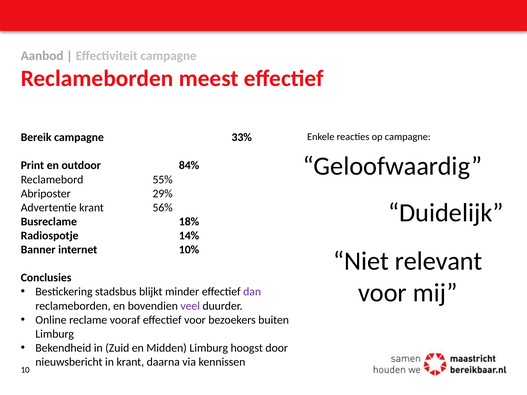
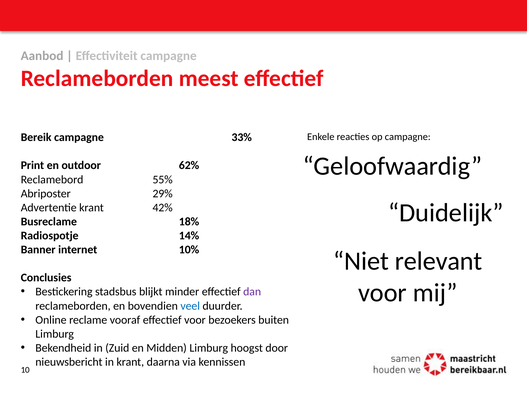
84%: 84% -> 62%
56%: 56% -> 42%
veel colour: purple -> blue
